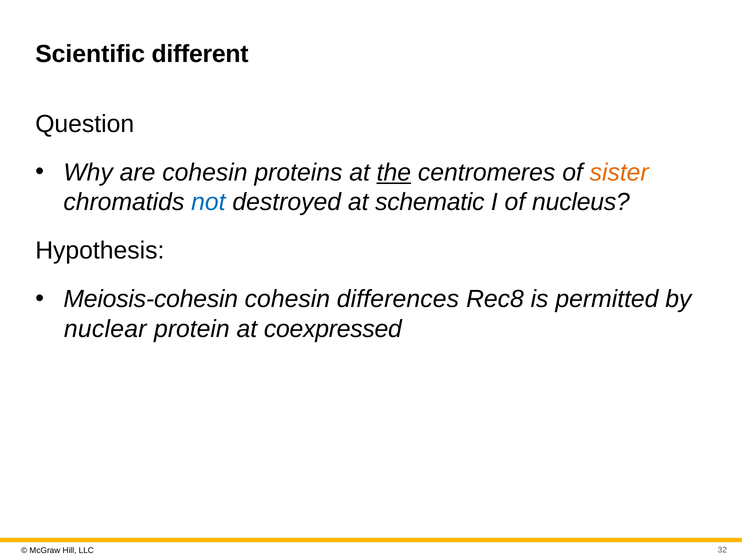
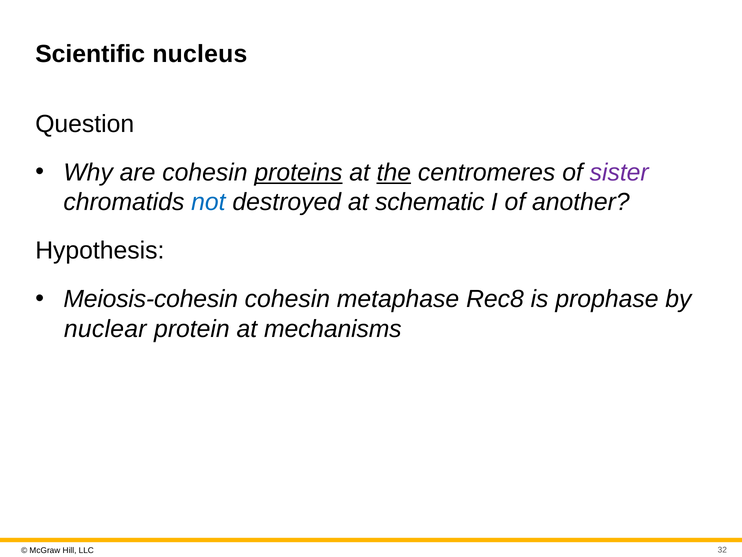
different: different -> nucleus
proteins underline: none -> present
sister colour: orange -> purple
nucleus: nucleus -> another
differences: differences -> metaphase
permitted: permitted -> prophase
coexpressed: coexpressed -> mechanisms
